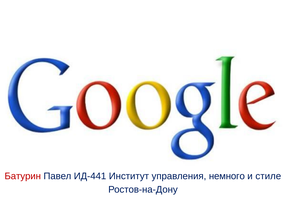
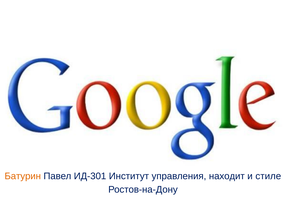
Батурин colour: red -> orange
ИД-441: ИД-441 -> ИД-301
немного: немного -> находит
